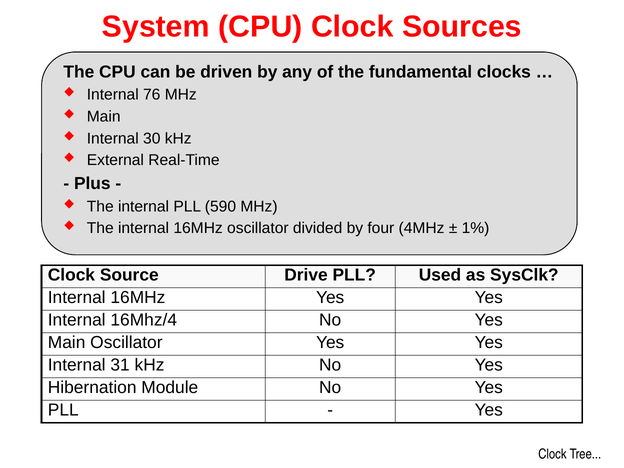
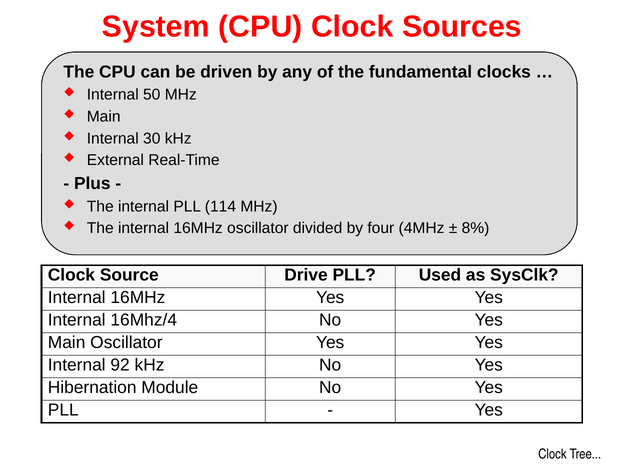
76: 76 -> 50
590: 590 -> 114
1%: 1% -> 8%
31: 31 -> 92
